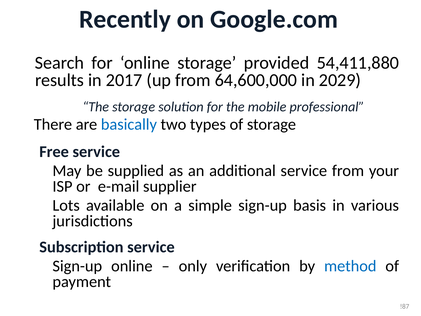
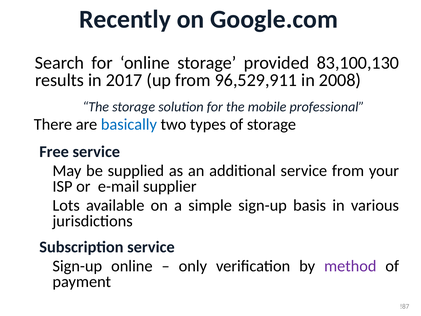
54,411,880: 54,411,880 -> 83,100,130
64,600,000: 64,600,000 -> 96,529,911
2029: 2029 -> 2008
method colour: blue -> purple
